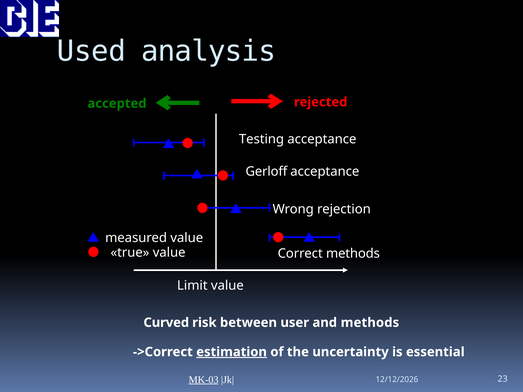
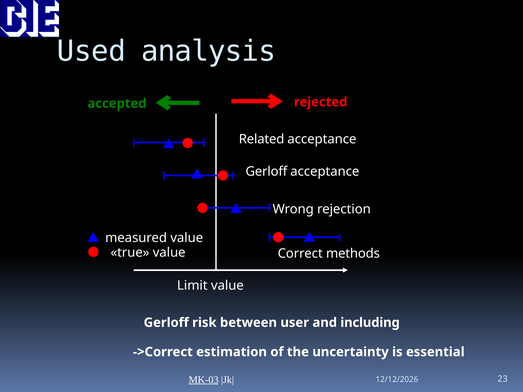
Testing: Testing -> Related
Curved at (166, 323): Curved -> Gerloff
and methods: methods -> including
estimation underline: present -> none
